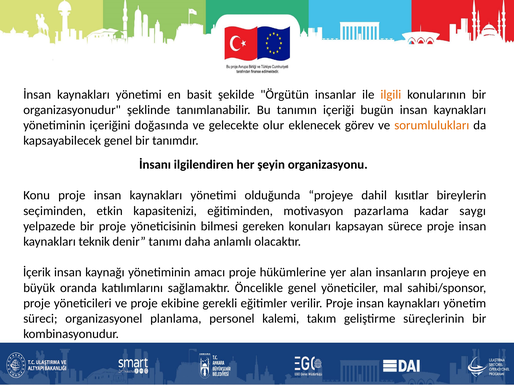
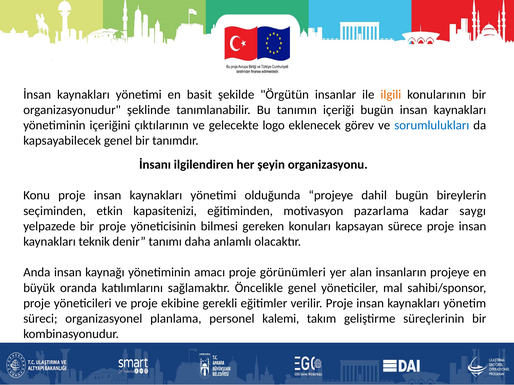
doğasında: doğasında -> çıktılarının
olur: olur -> logo
sorumlulukları colour: orange -> blue
dahil kısıtlar: kısıtlar -> bugün
İçerik: İçerik -> Anda
hükümlerine: hükümlerine -> görünümleri
